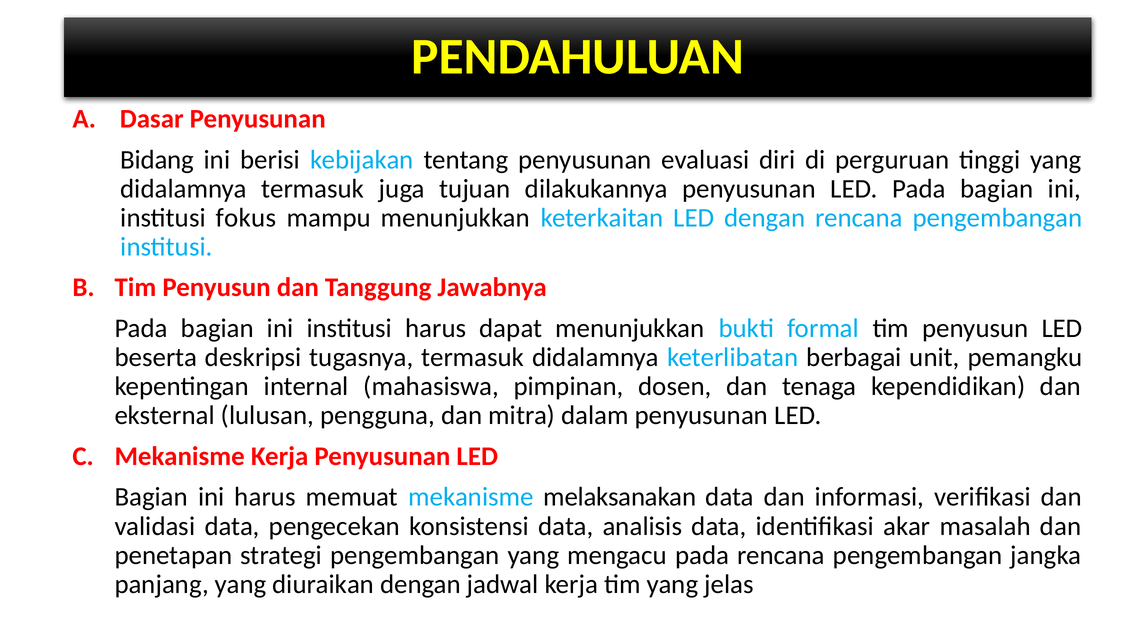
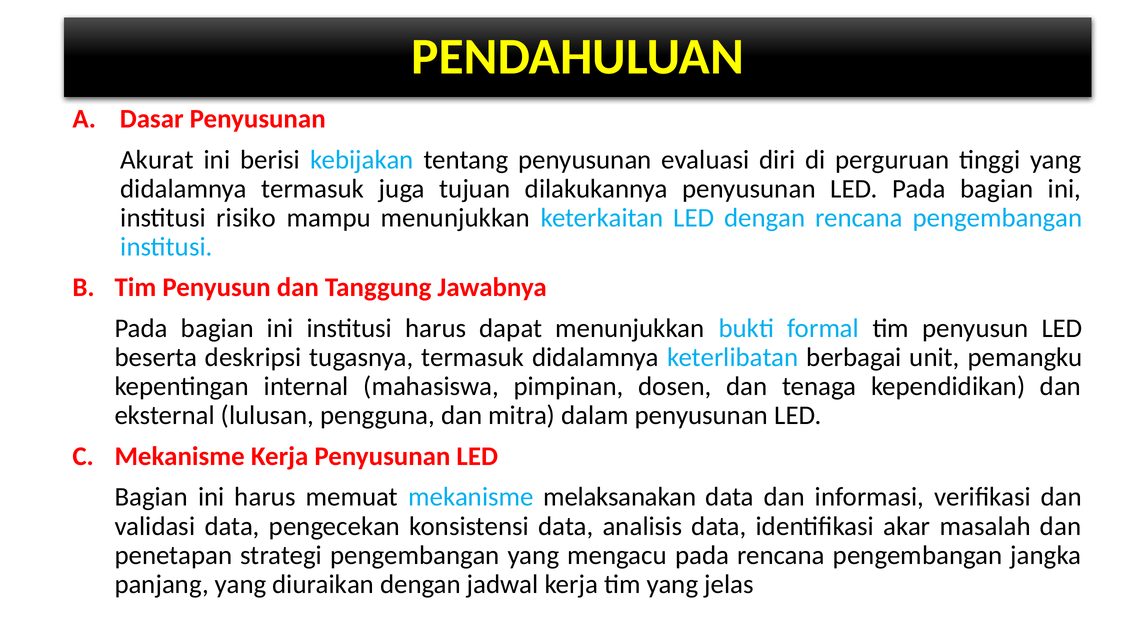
Bidang: Bidang -> Akurat
fokus: fokus -> risiko
